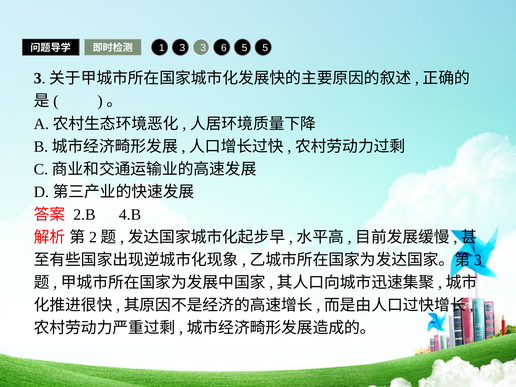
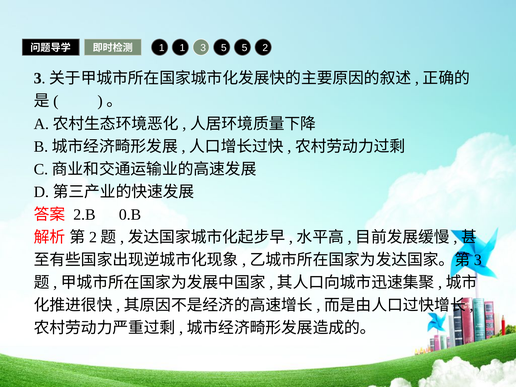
1 3: 3 -> 1
3 6: 6 -> 5
5 5: 5 -> 2
4.B: 4.B -> 0.B
